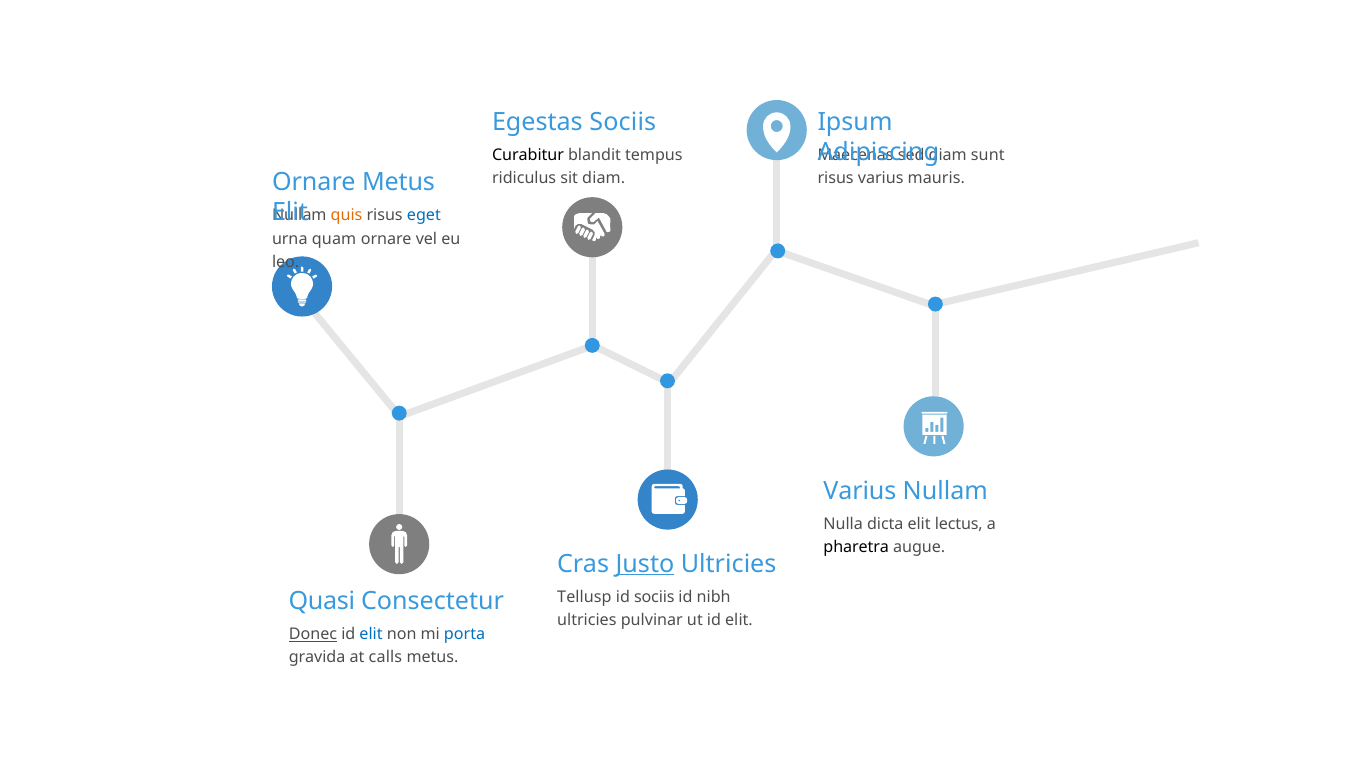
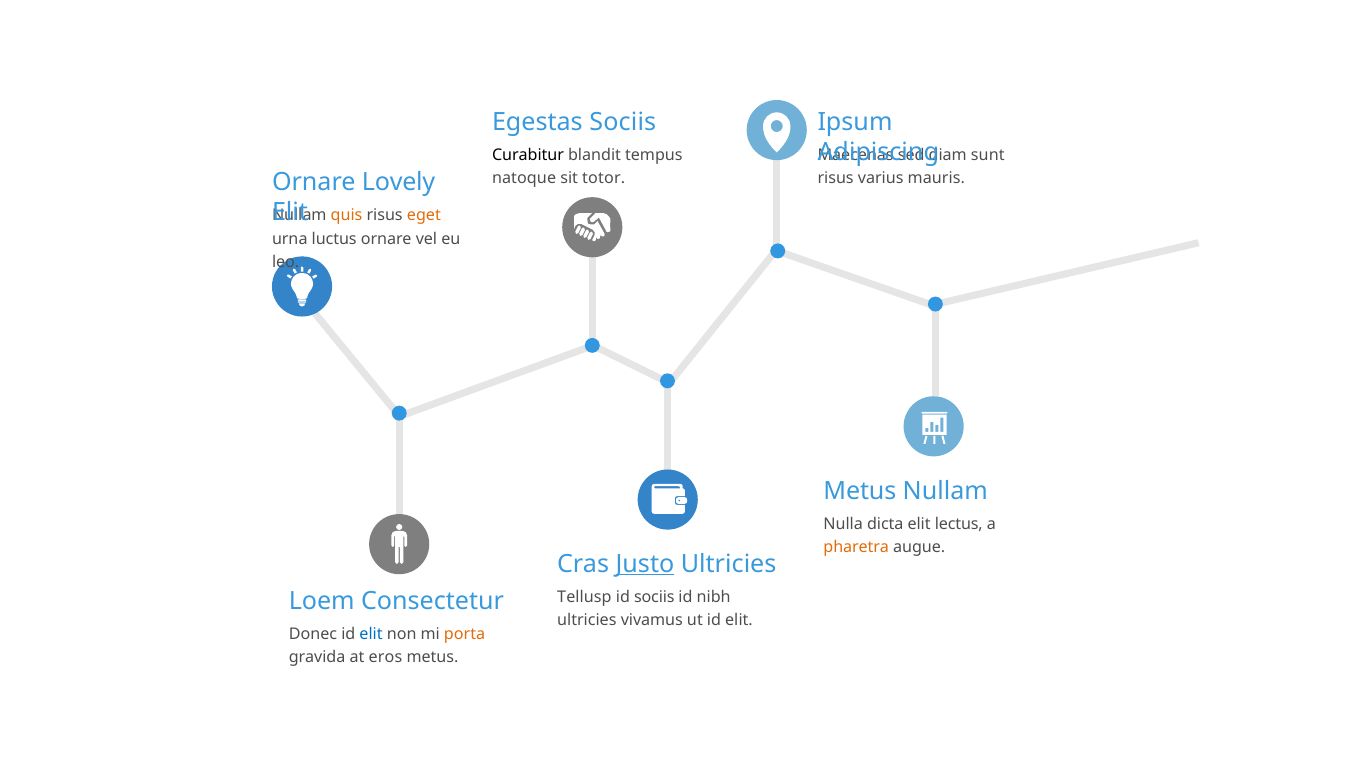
ridiculus: ridiculus -> natoque
sit diam: diam -> totor
Ornare Metus: Metus -> Lovely
eget colour: blue -> orange
quam: quam -> luctus
Varius at (860, 491): Varius -> Metus
pharetra colour: black -> orange
Quasi: Quasi -> Loem
pulvinar: pulvinar -> vivamus
Donec underline: present -> none
porta colour: blue -> orange
calls: calls -> eros
